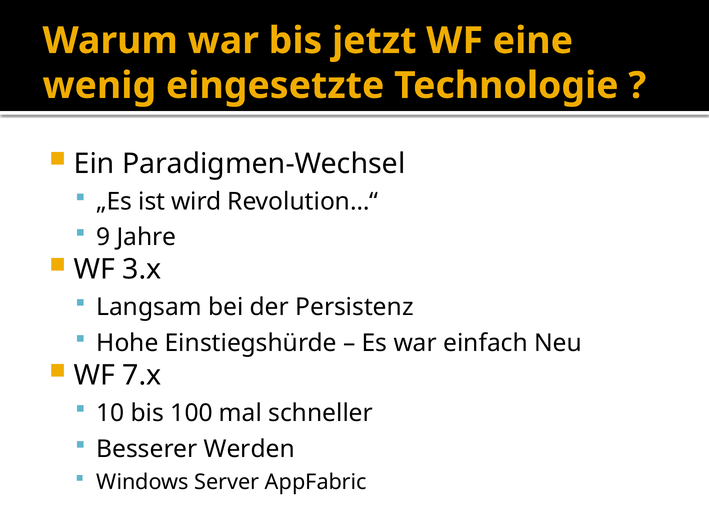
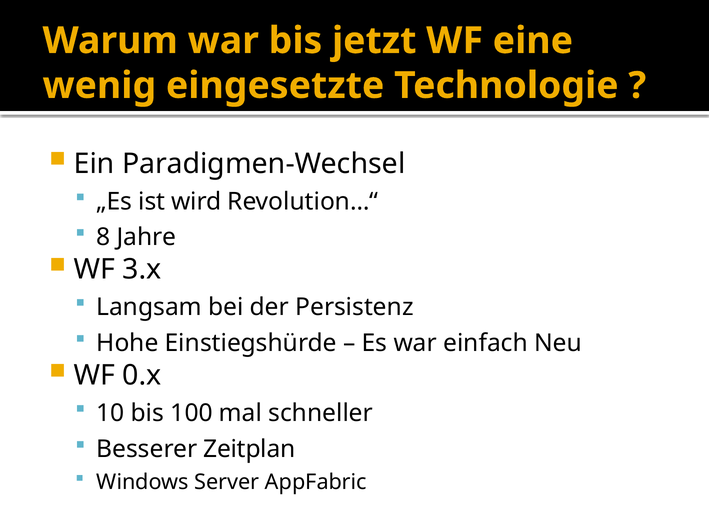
9: 9 -> 8
7.x: 7.x -> 0.x
Werden: Werden -> Zeitplan
